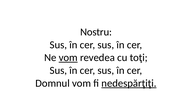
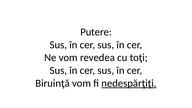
Nostru: Nostru -> Putere
vom at (68, 58) underline: present -> none
Domnul: Domnul -> Biruinţă
